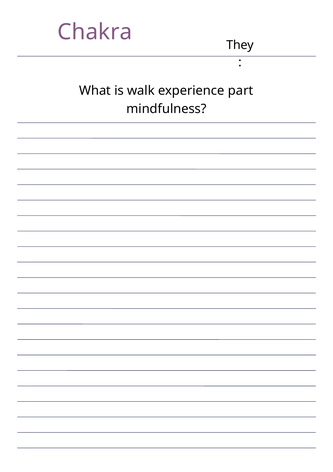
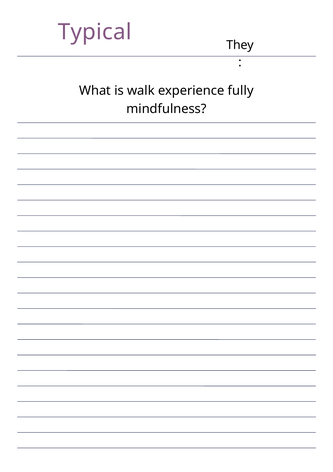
Chakra: Chakra -> Typical
part: part -> fully
